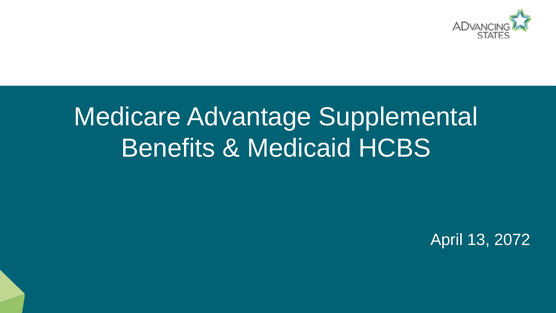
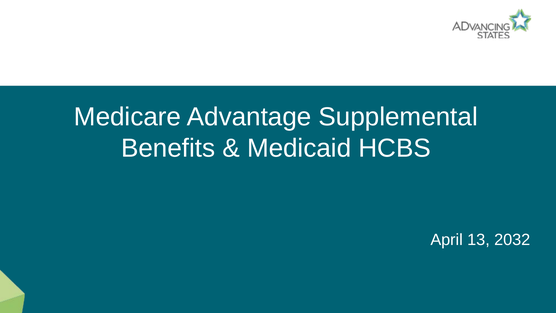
2072: 2072 -> 2032
